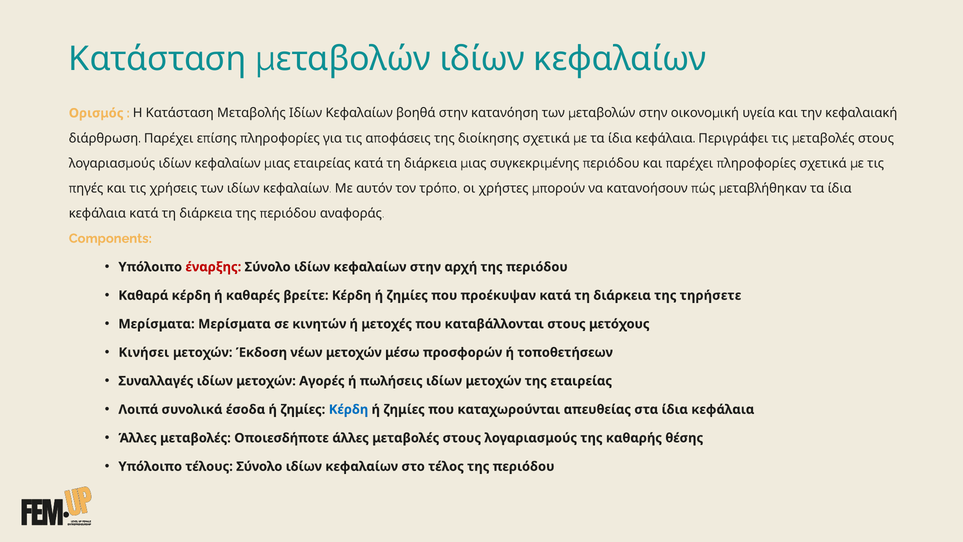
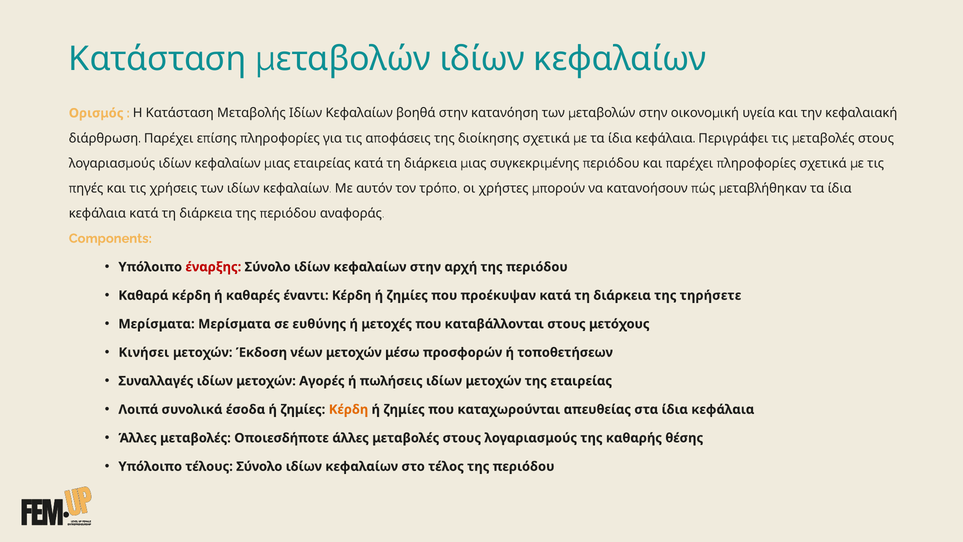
βρείτε: βρείτε -> έναντι
κινητών: κινητών -> ευθύνης
Κέρδη at (348, 409) colour: blue -> orange
